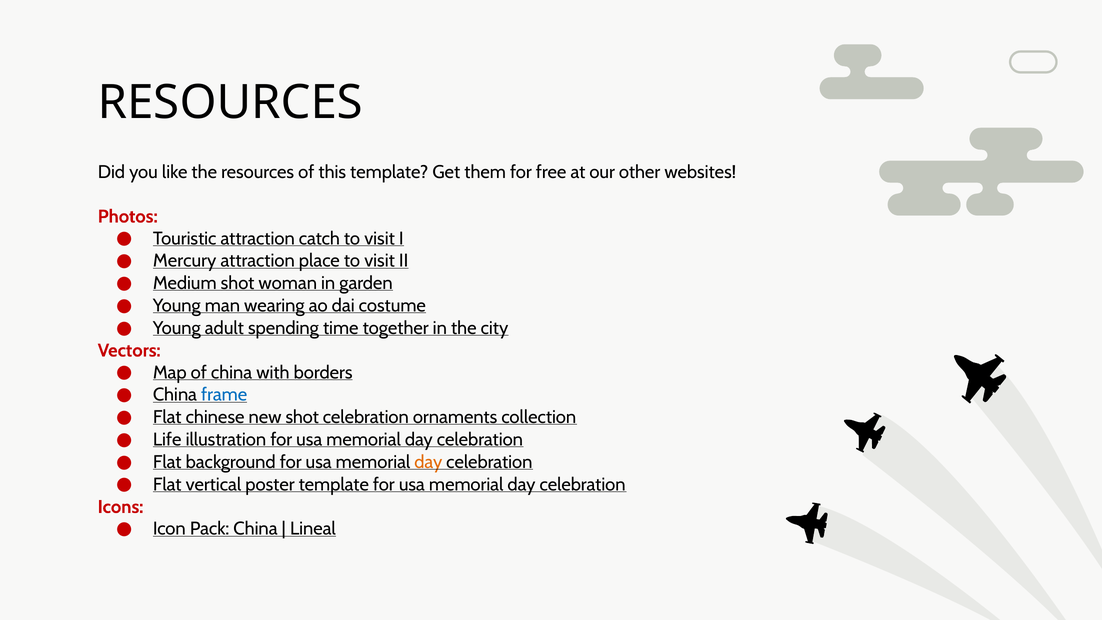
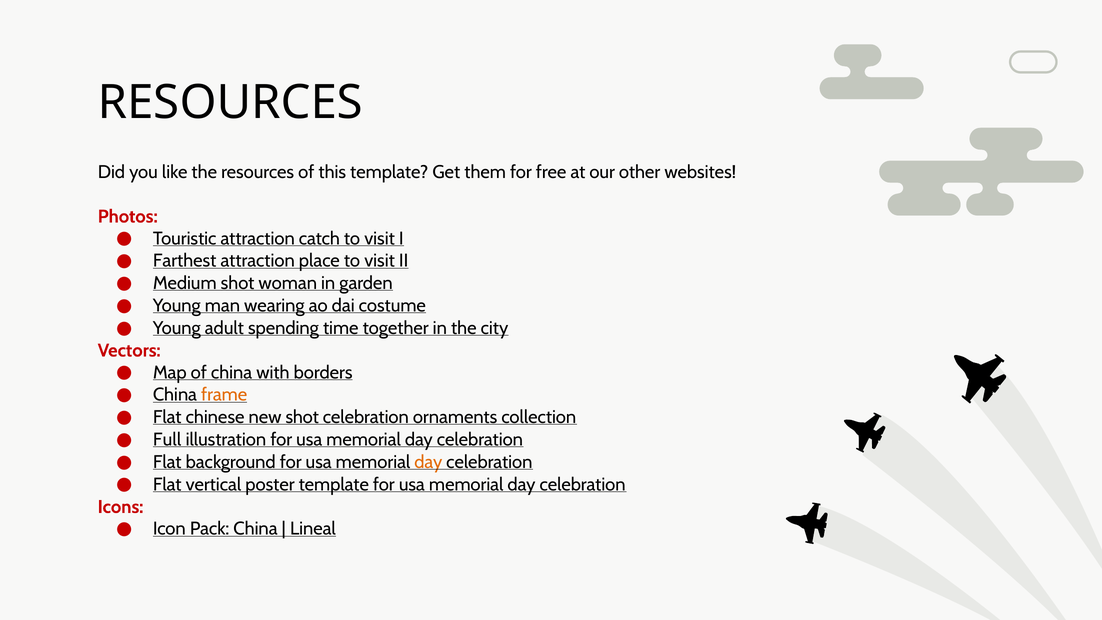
Mercury: Mercury -> Farthest
frame colour: blue -> orange
Life: Life -> Full
